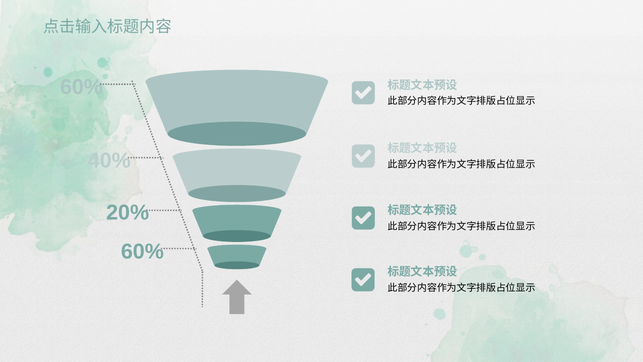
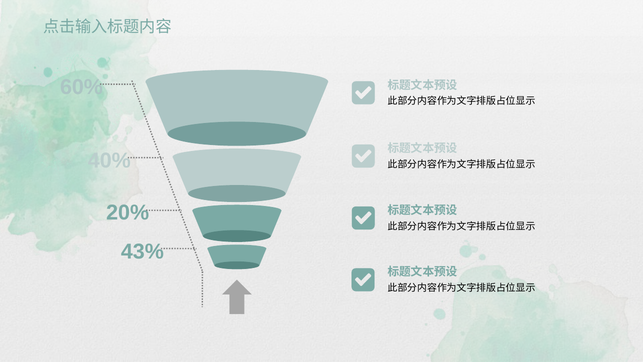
60% at (142, 251): 60% -> 43%
